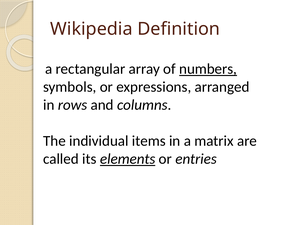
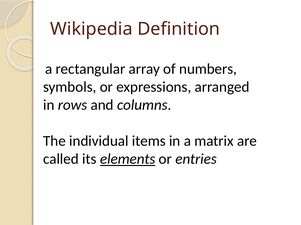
numbers underline: present -> none
